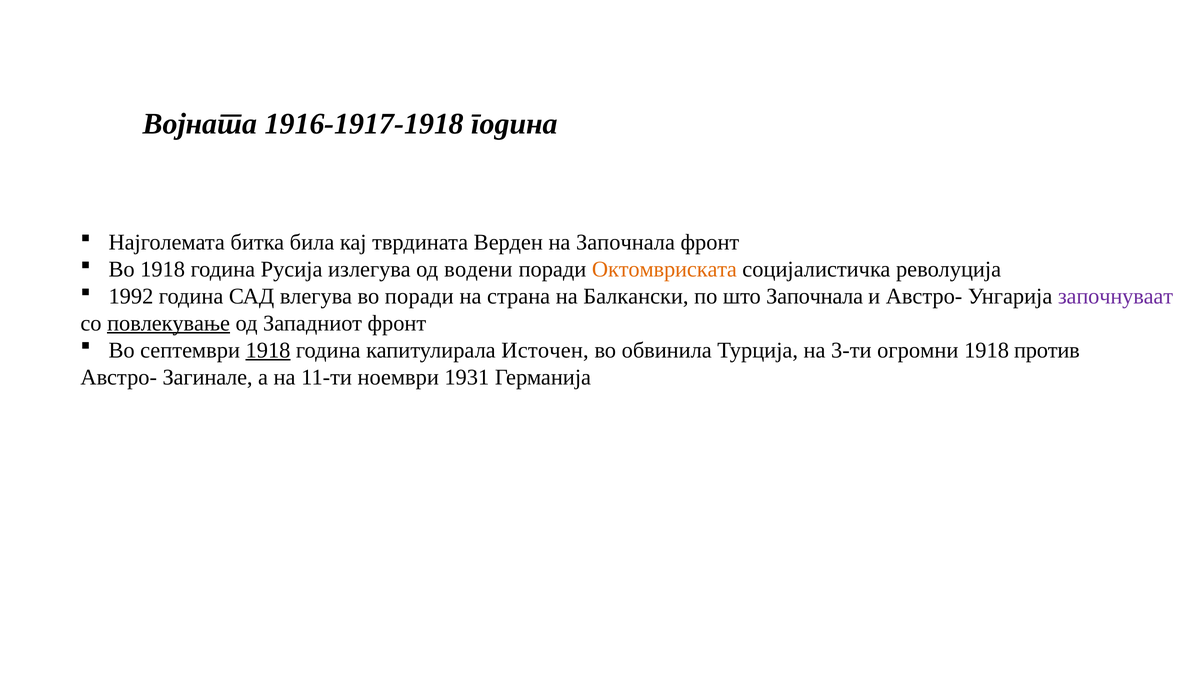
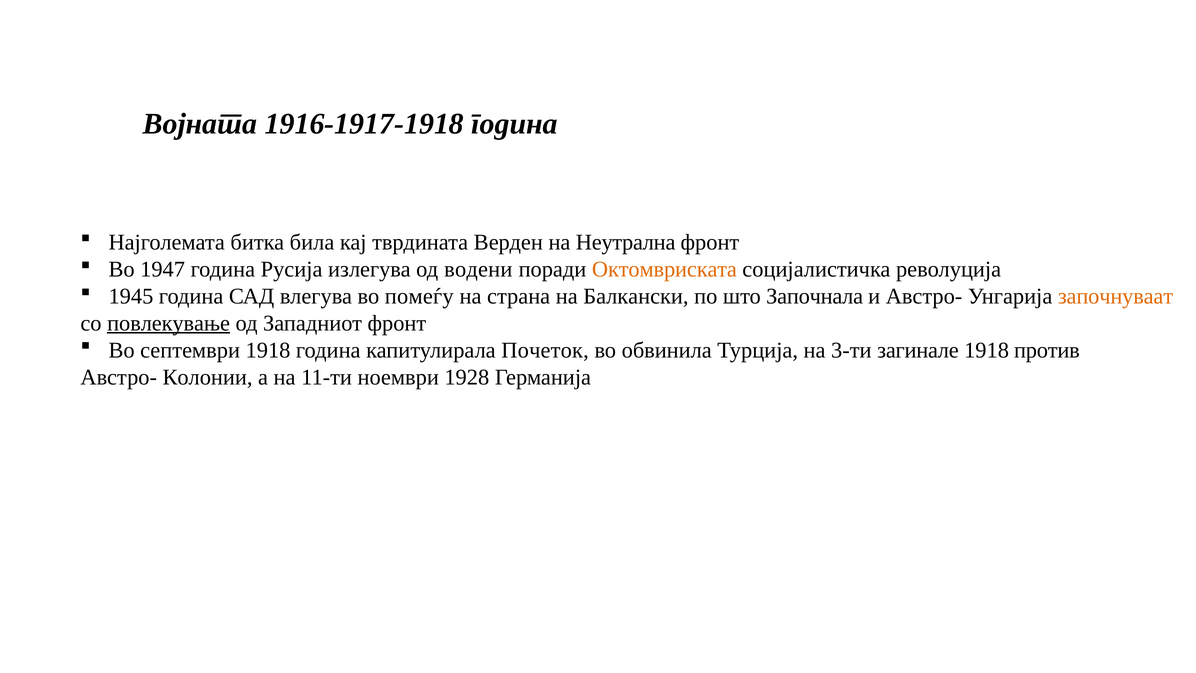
на Започнала: Започнала -> Неутрална
Во 1918: 1918 -> 1947
1992: 1992 -> 1945
во поради: поради -> помеѓу
започнуваат colour: purple -> orange
1918 at (268, 350) underline: present -> none
Источен: Источен -> Почеток
огромни: огромни -> загинале
Загинале: Загинале -> Колонии
1931: 1931 -> 1928
